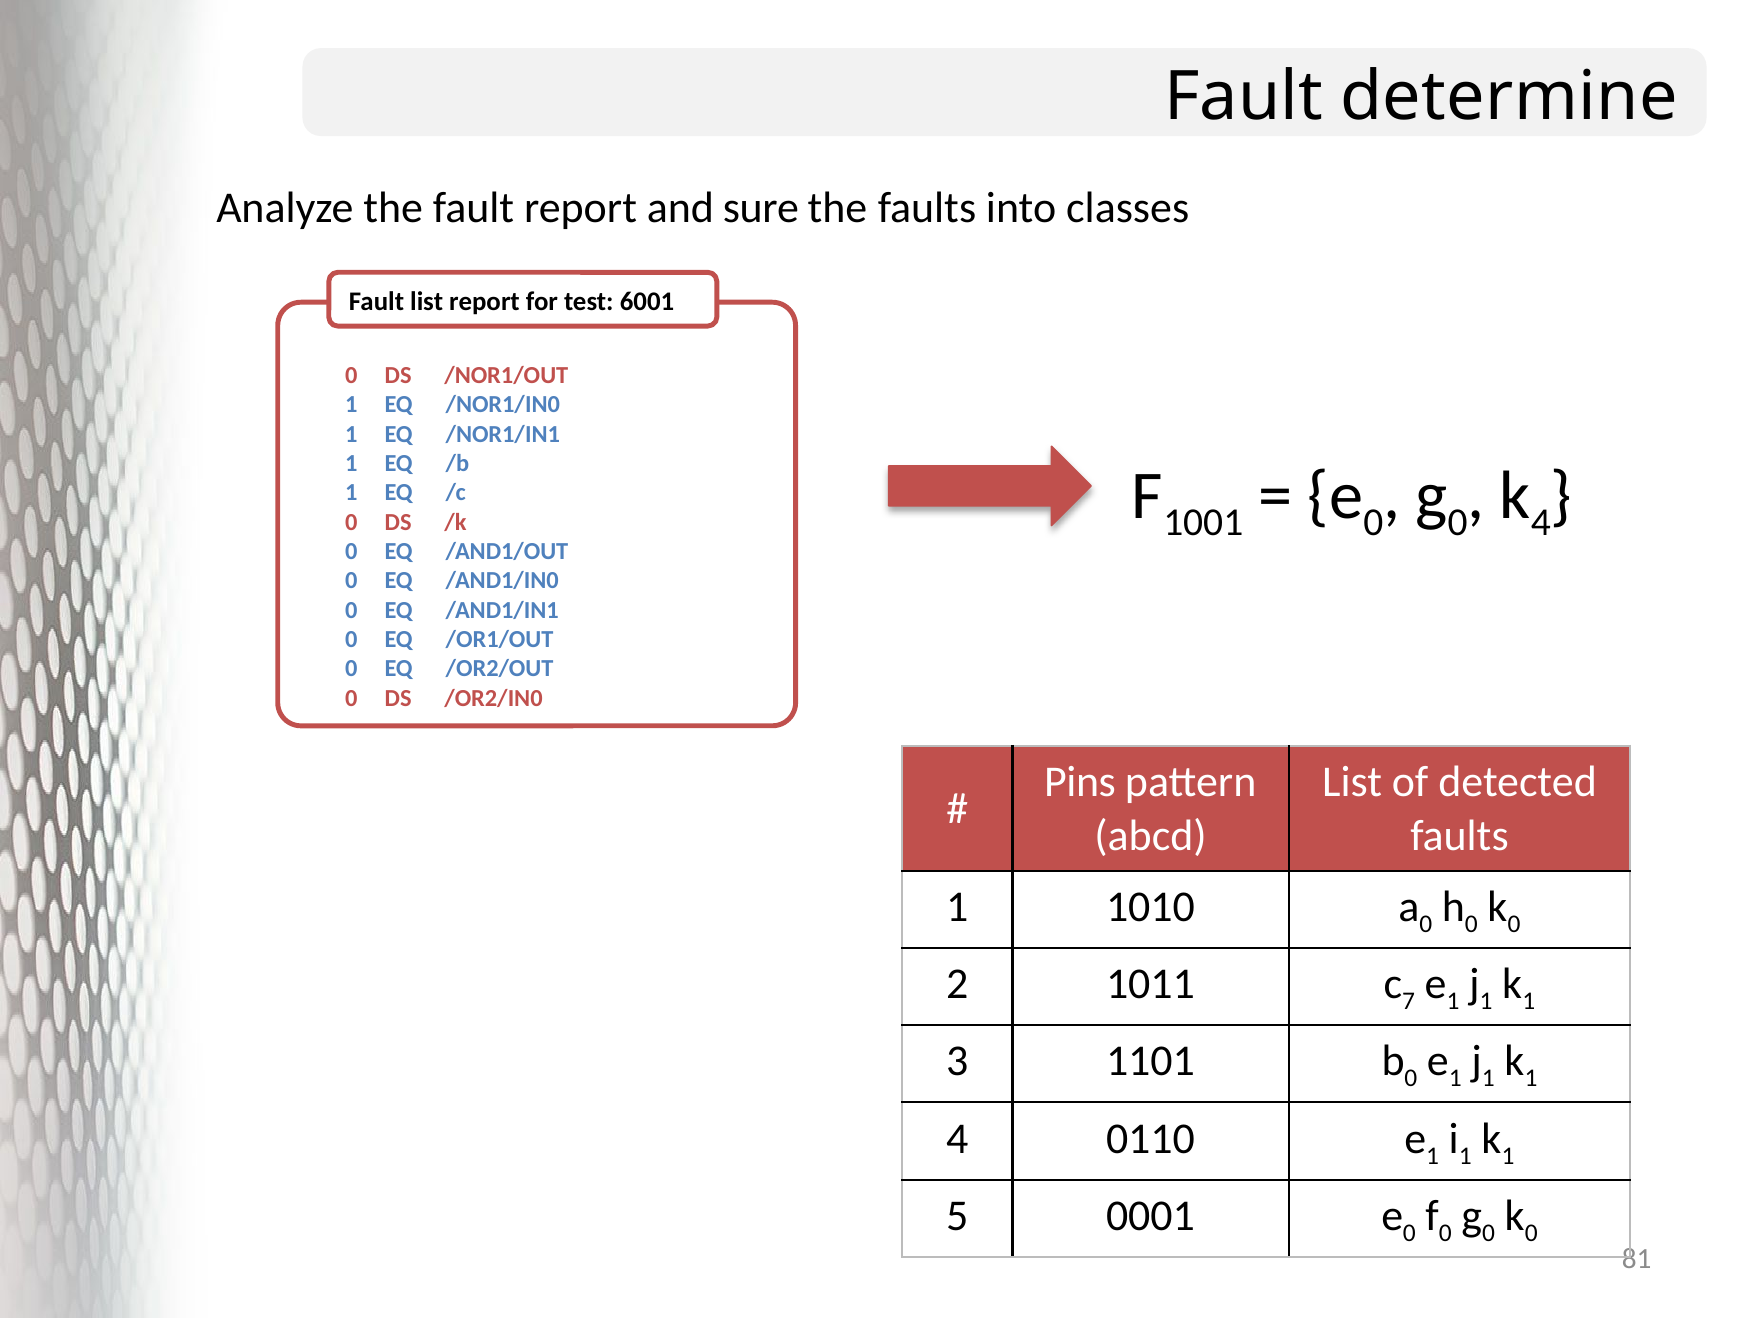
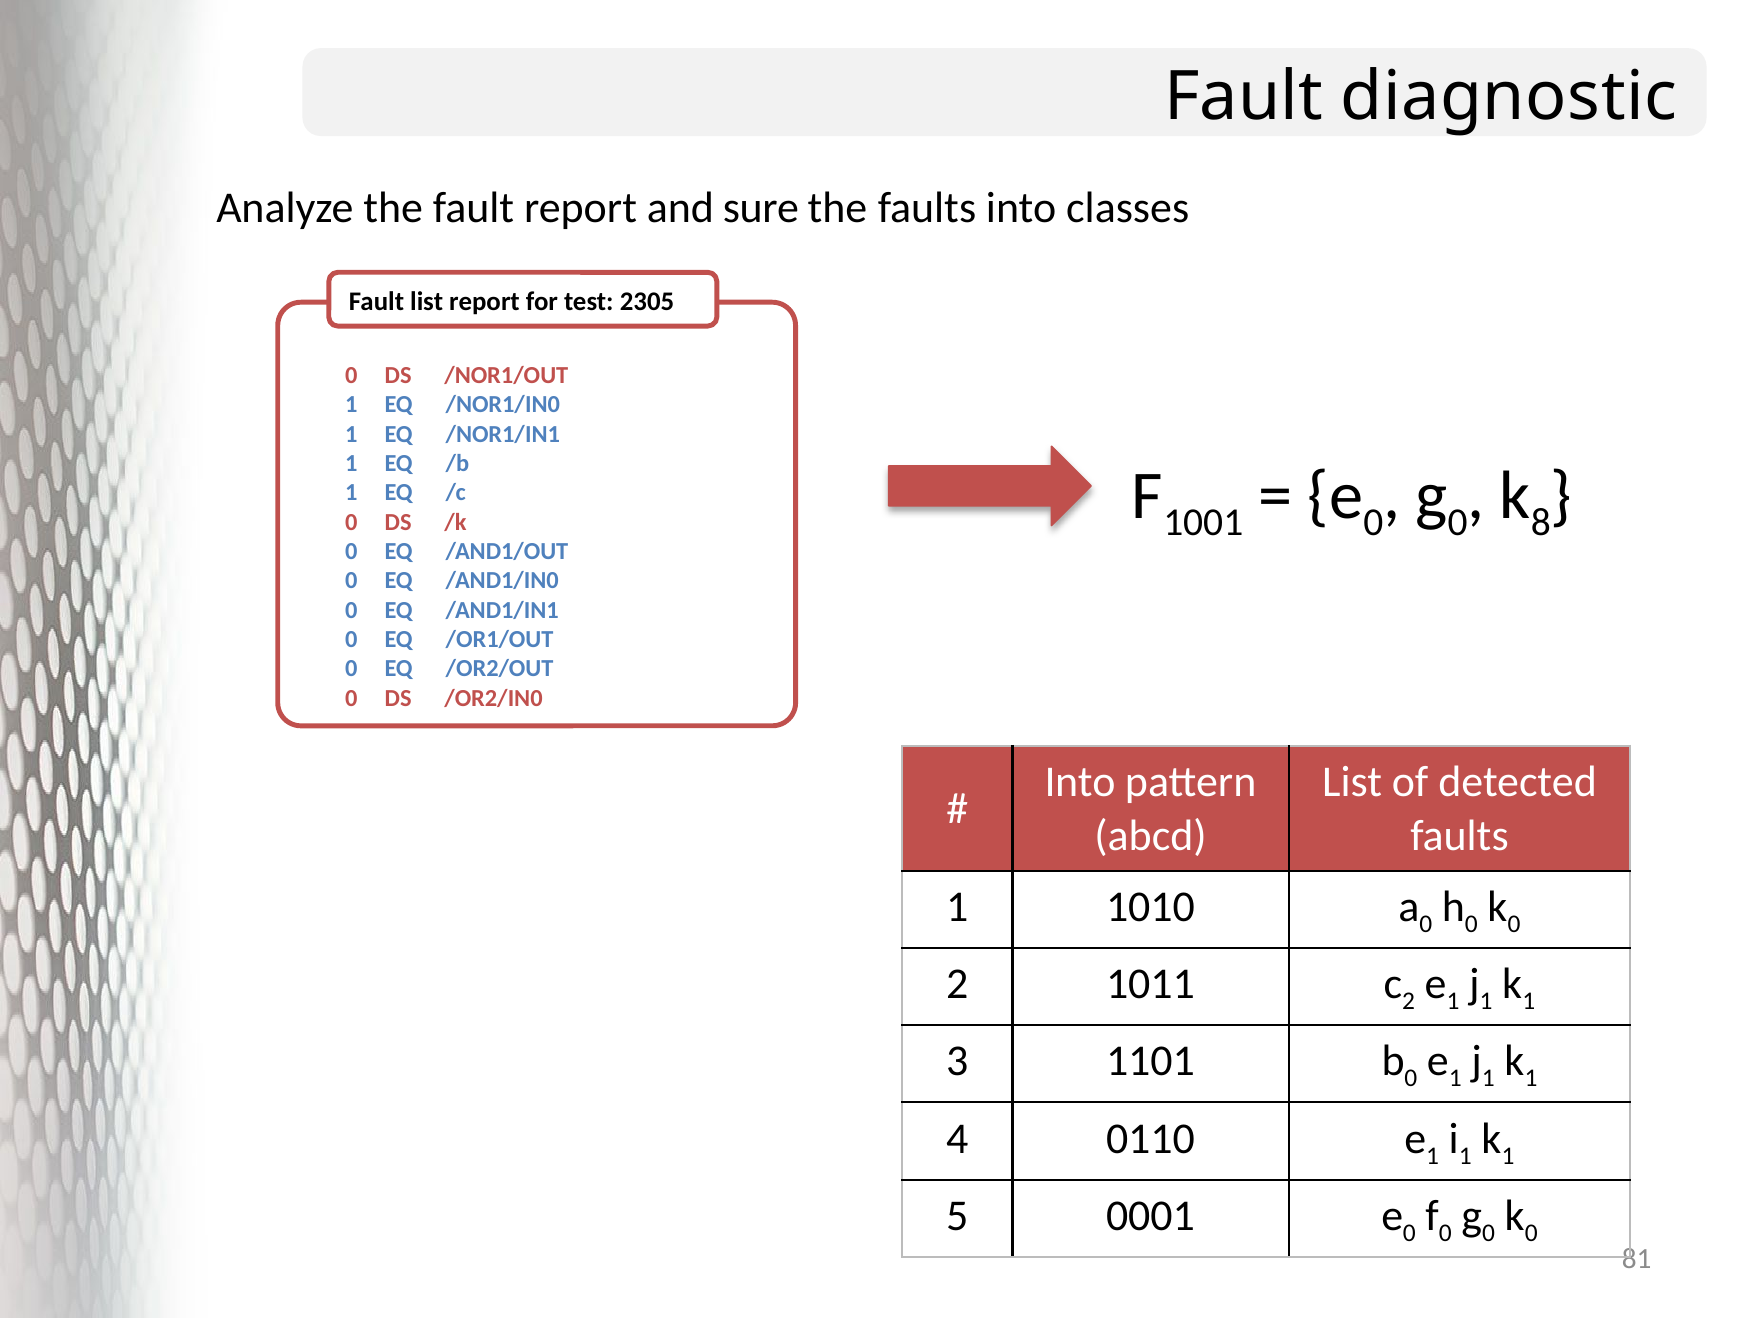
determine: determine -> diagnostic
6001: 6001 -> 2305
4 at (1541, 522): 4 -> 8
Pins at (1080, 782): Pins -> Into
7 at (1409, 1001): 7 -> 2
